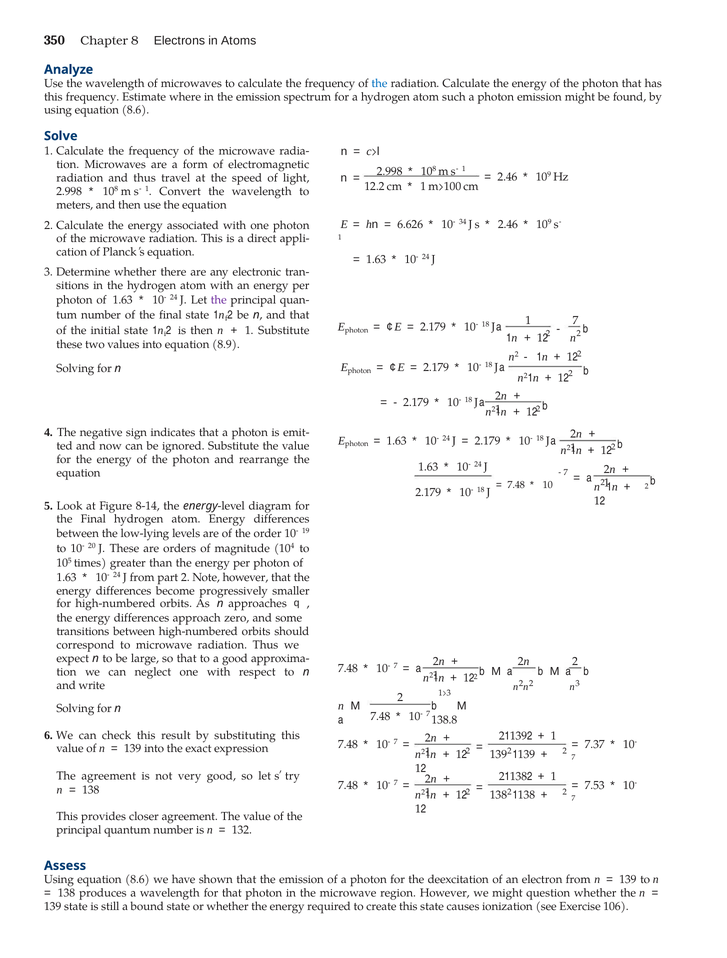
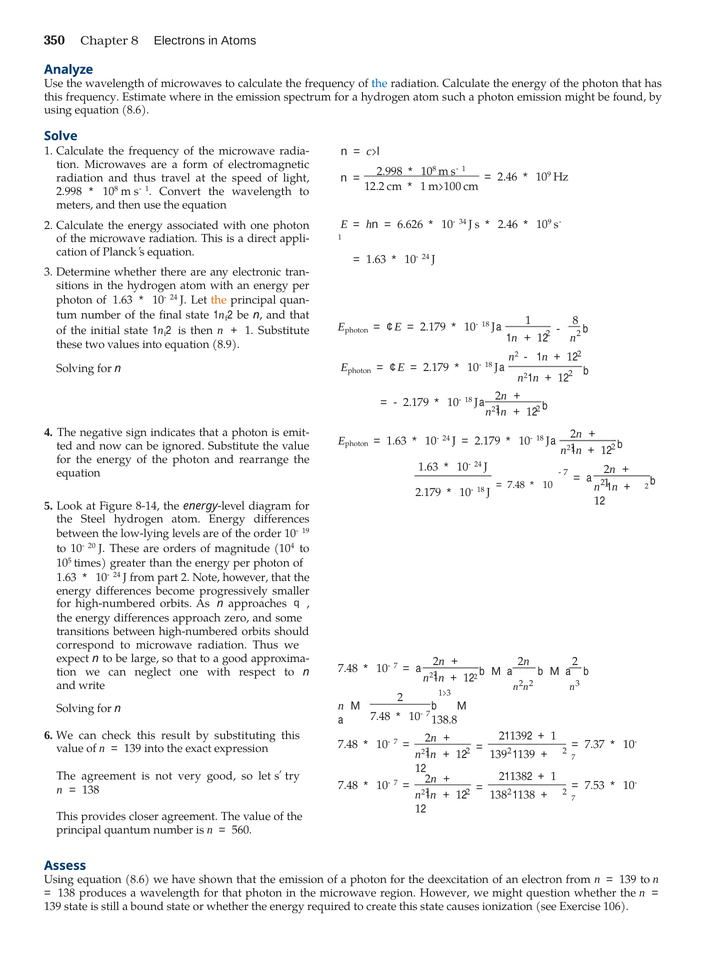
the at (219, 300) colour: purple -> orange
1 7: 7 -> 8
Final at (93, 519): Final -> Steel
132: 132 -> 560
